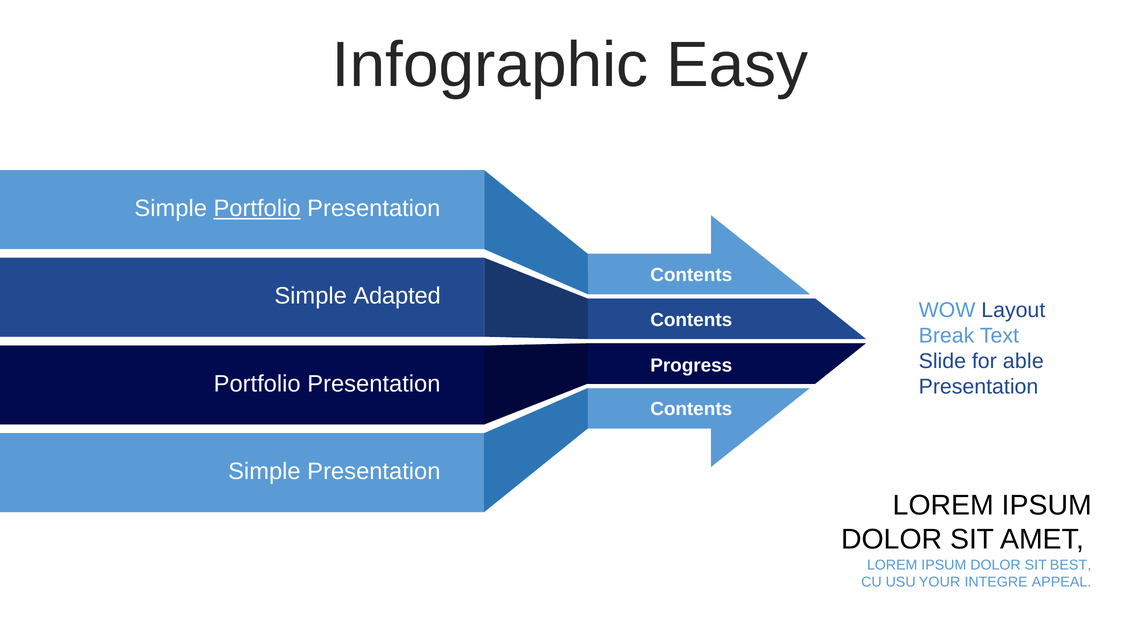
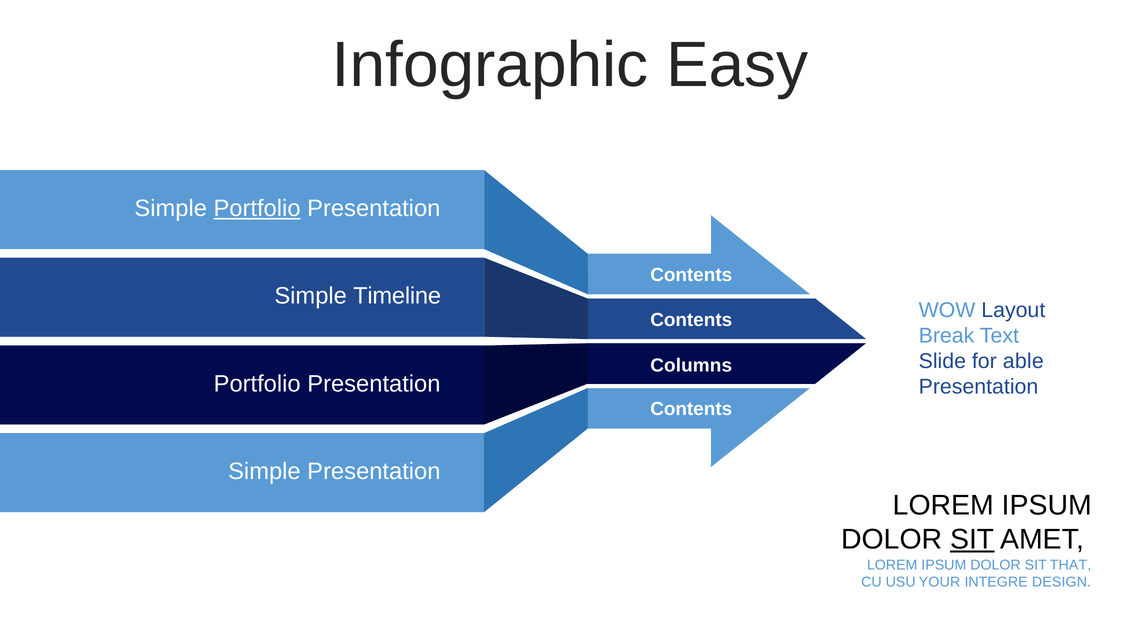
Adapted: Adapted -> Timeline
Progress: Progress -> Columns
SIT at (972, 539) underline: none -> present
BEST: BEST -> THAT
APPEAL: APPEAL -> DESIGN
